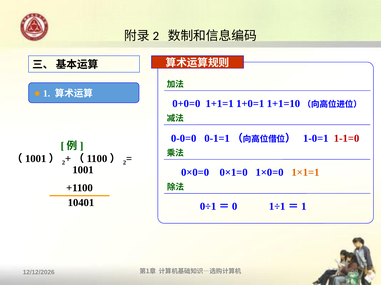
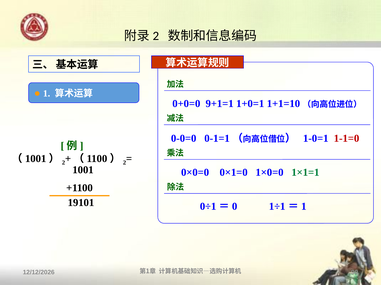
1+1=1: 1+1=1 -> 9+1=1
1×1=1 colour: orange -> green
10401: 10401 -> 19101
